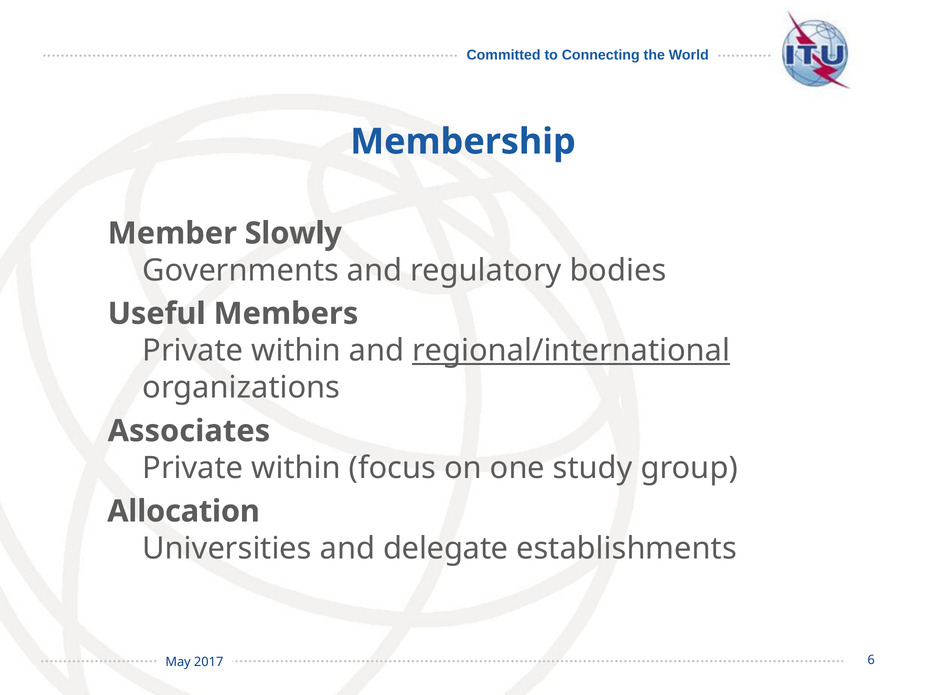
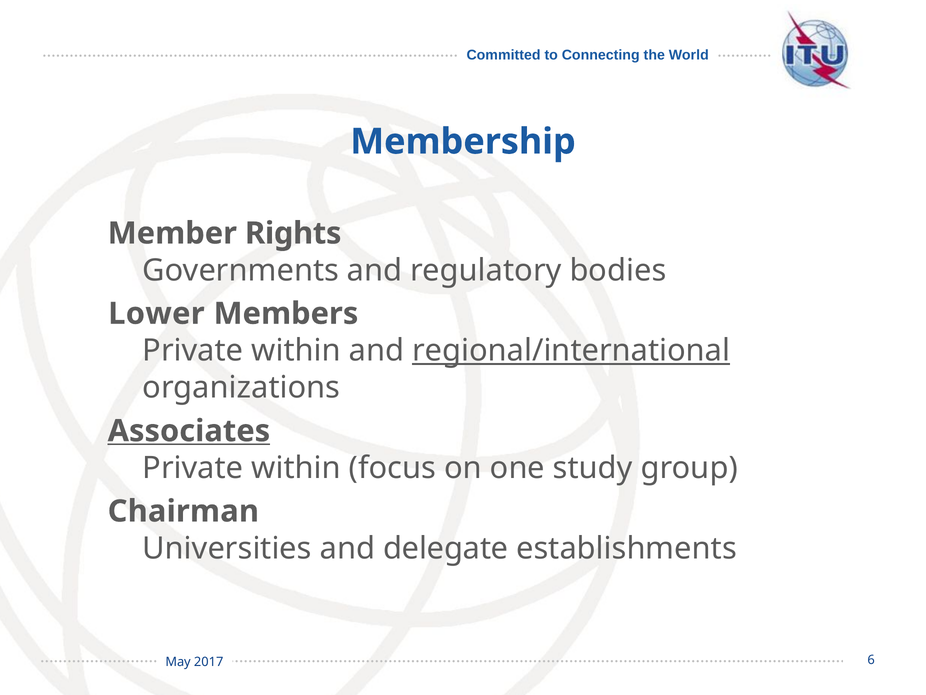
Slowly: Slowly -> Rights
Useful: Useful -> Lower
Associates underline: none -> present
Allocation: Allocation -> Chairman
